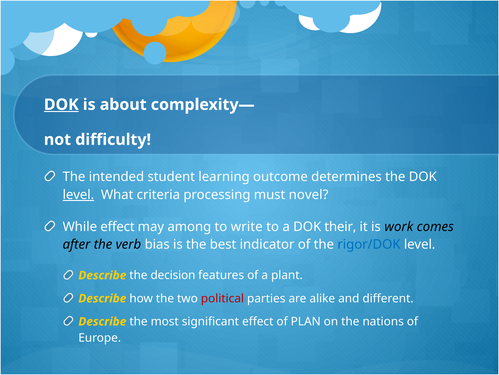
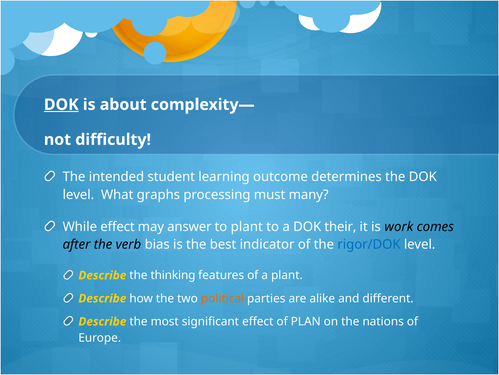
level at (78, 194) underline: present -> none
criteria: criteria -> graphs
novel: novel -> many
among: among -> answer
to write: write -> plant
decision: decision -> thinking
political colour: red -> orange
